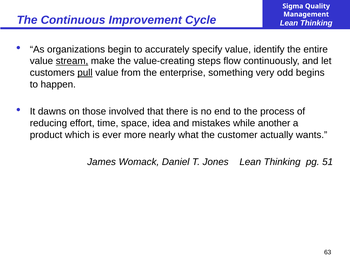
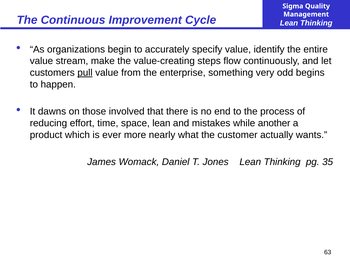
stream underline: present -> none
space idea: idea -> lean
51: 51 -> 35
